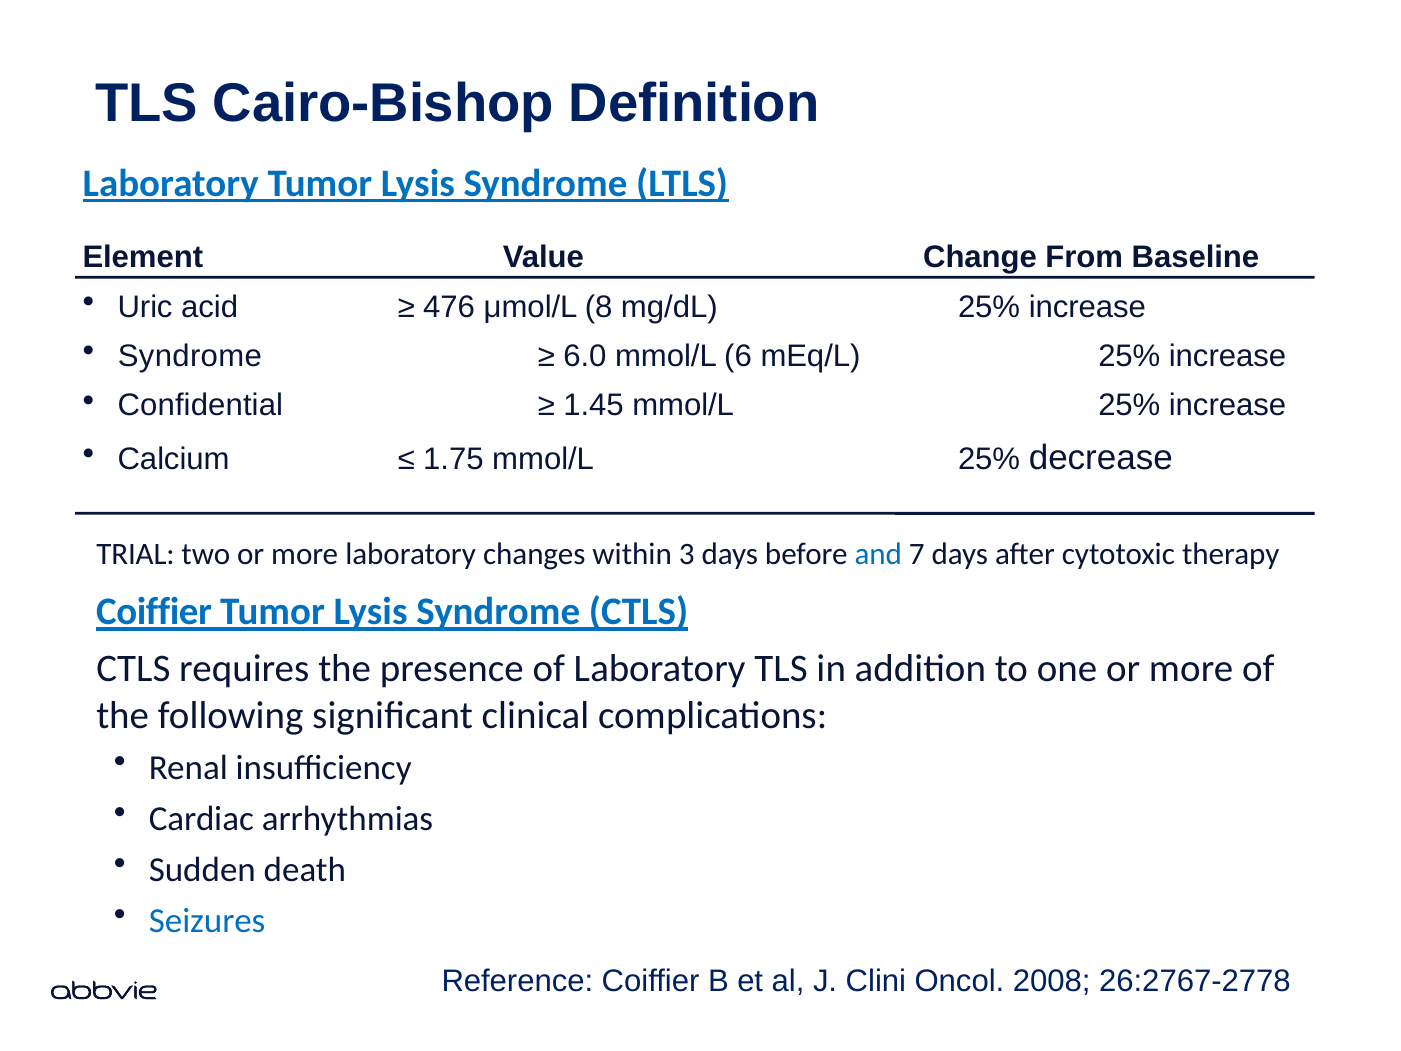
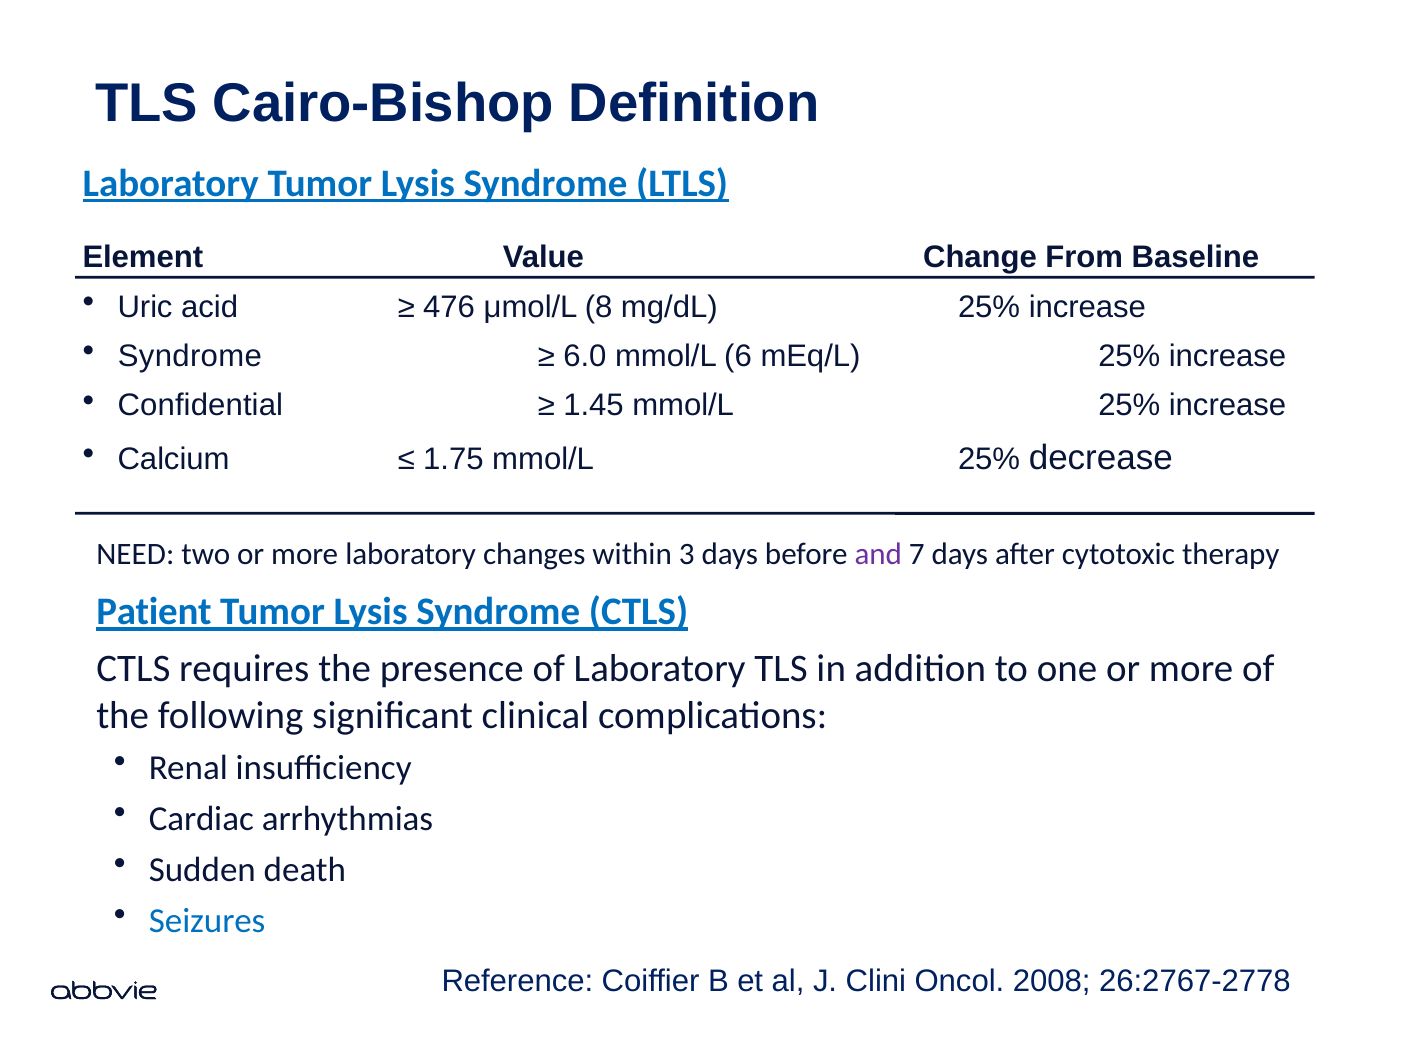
TRIAL: TRIAL -> NEED
and colour: blue -> purple
Coiffier at (154, 612): Coiffier -> Patient
